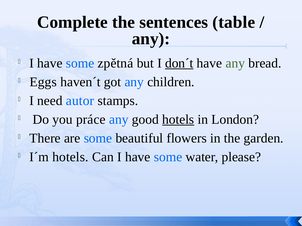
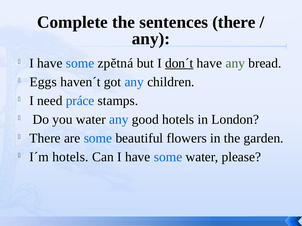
sentences table: table -> there
autor: autor -> práce
you práce: práce -> water
hotels at (178, 120) underline: present -> none
